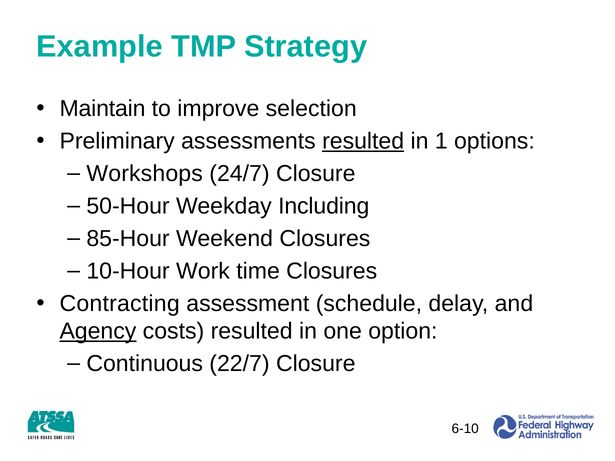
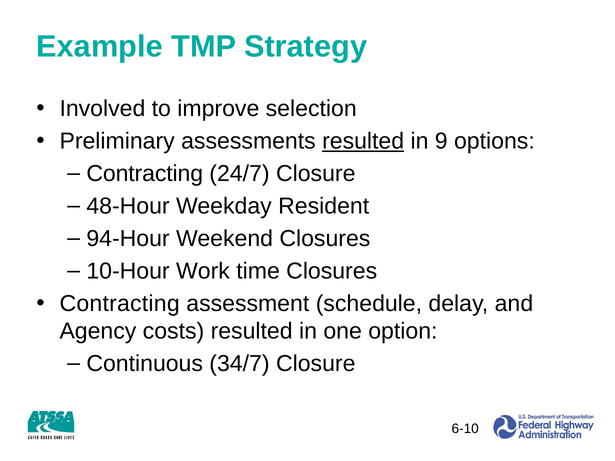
Maintain: Maintain -> Involved
1: 1 -> 9
Workshops at (145, 174): Workshops -> Contracting
50-Hour: 50-Hour -> 48-Hour
Including: Including -> Resident
85-Hour: 85-Hour -> 94-Hour
Agency underline: present -> none
22/7: 22/7 -> 34/7
